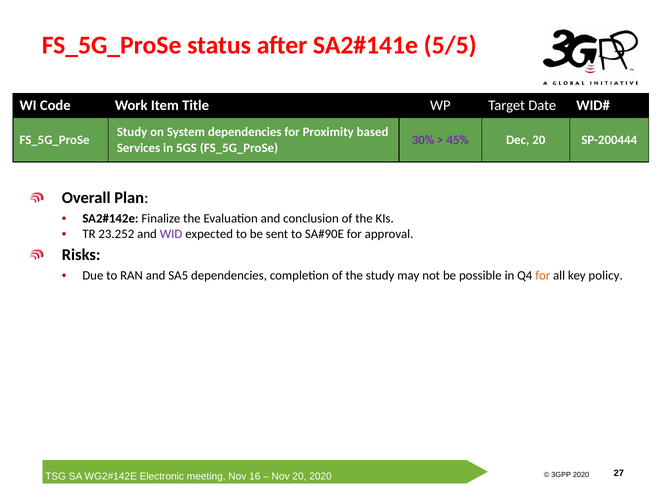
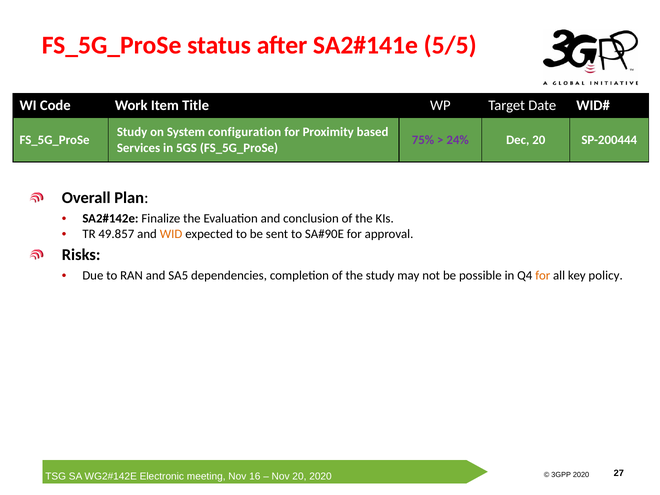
System dependencies: dependencies -> configuration
30%: 30% -> 75%
45%: 45% -> 24%
23.252: 23.252 -> 49.857
WID colour: purple -> orange
